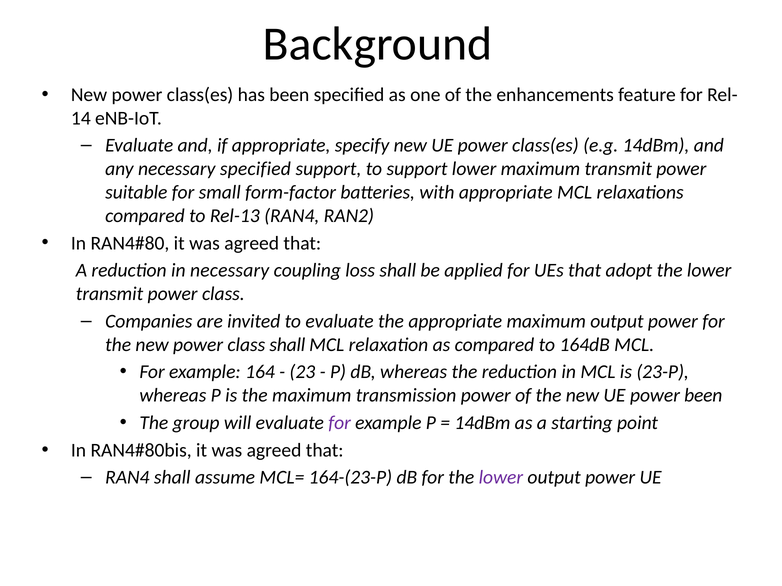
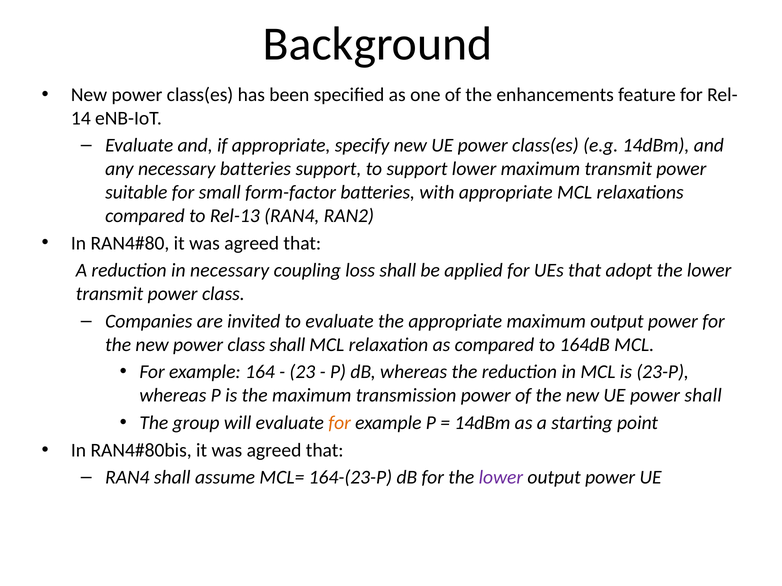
necessary specified: specified -> batteries
power been: been -> shall
for at (340, 423) colour: purple -> orange
